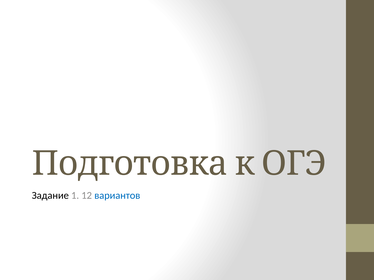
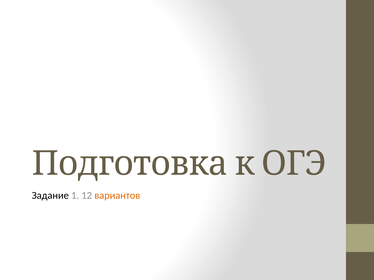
вариантов colour: blue -> orange
